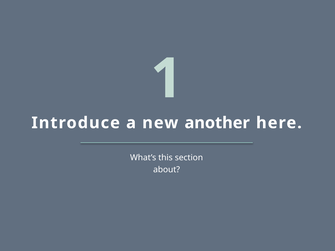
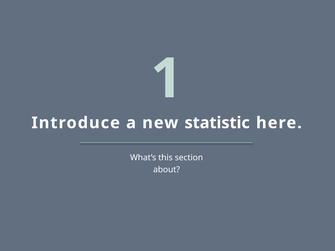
another: another -> statistic
